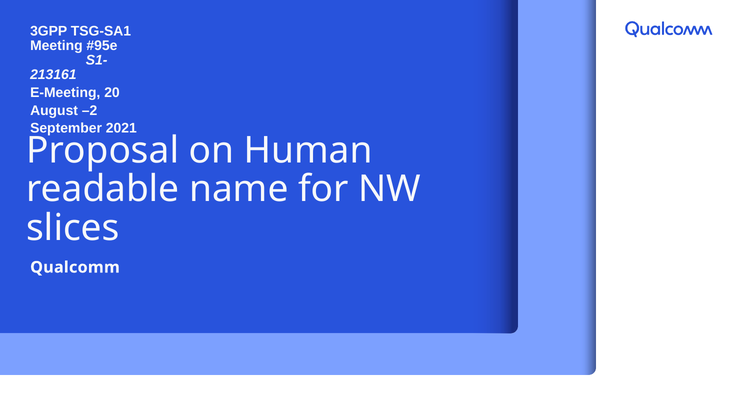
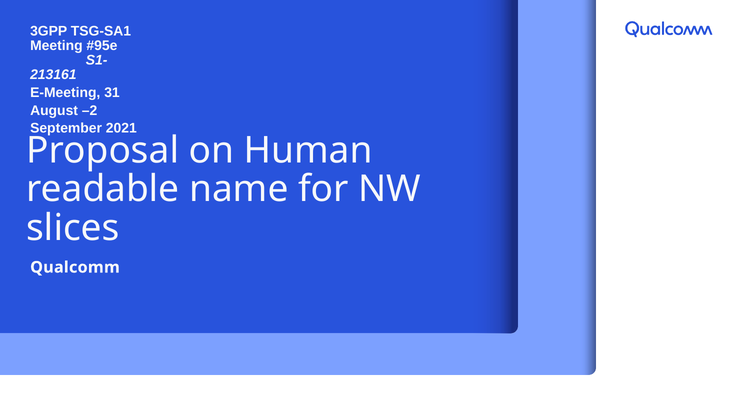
20: 20 -> 31
